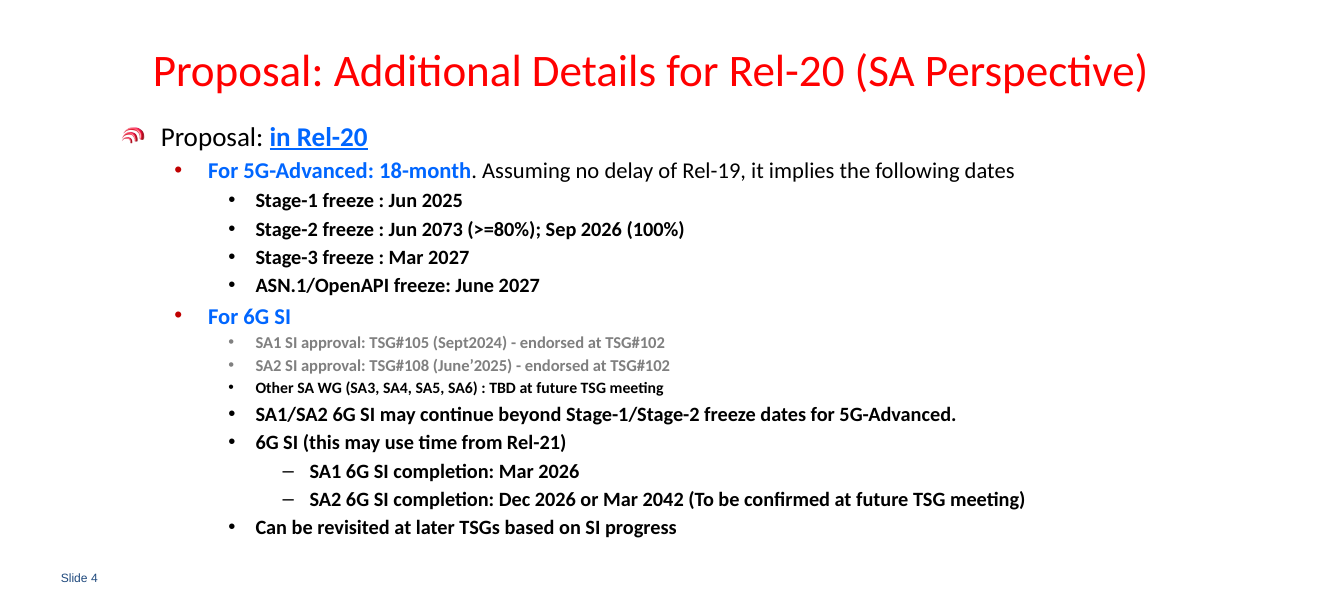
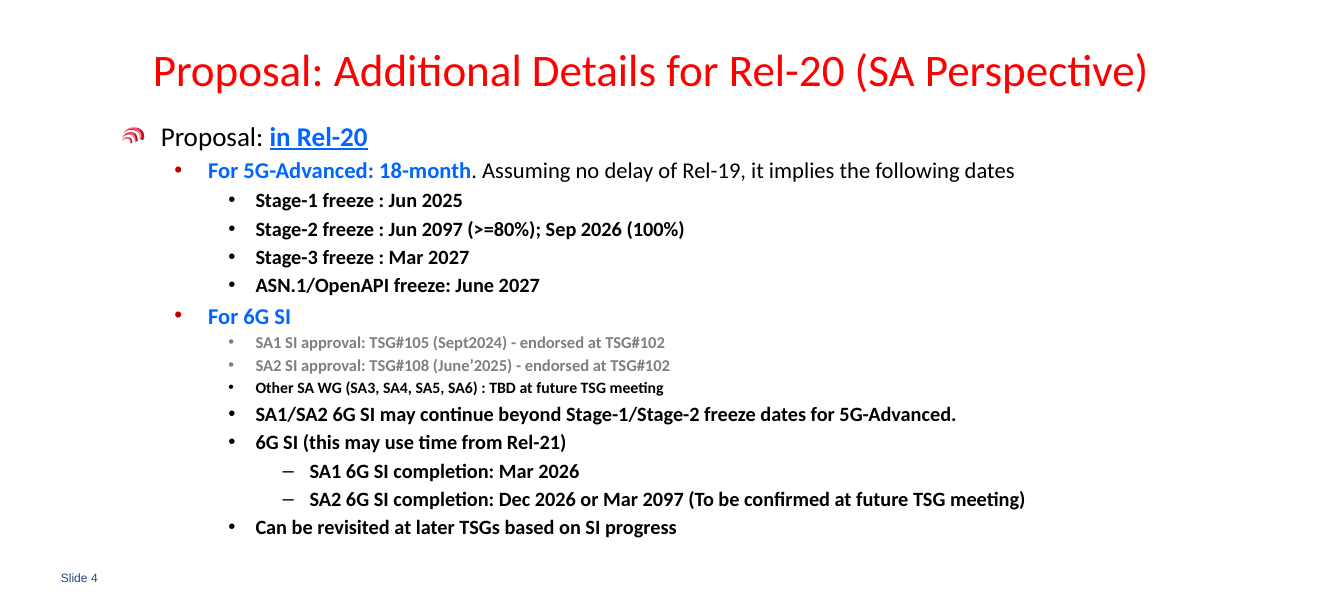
Jun 2073: 2073 -> 2097
Mar 2042: 2042 -> 2097
